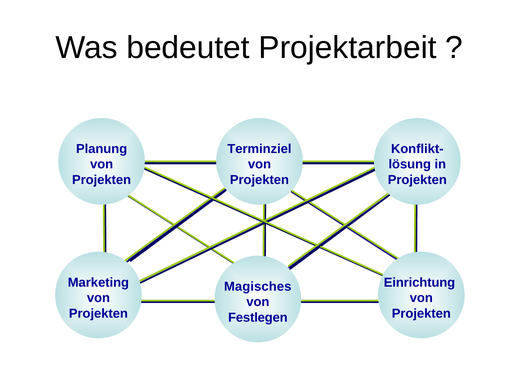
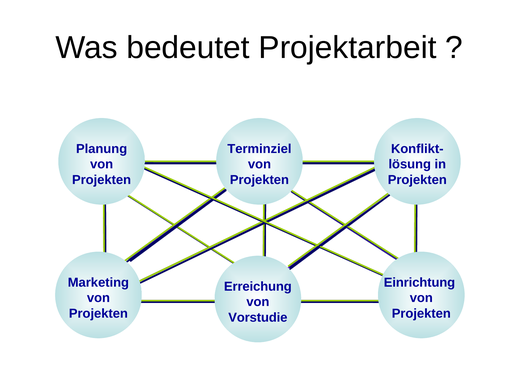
Magisches: Magisches -> Erreichung
Festlegen: Festlegen -> Vorstudie
